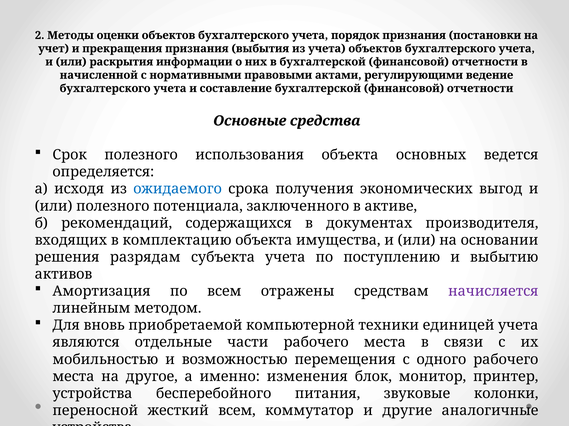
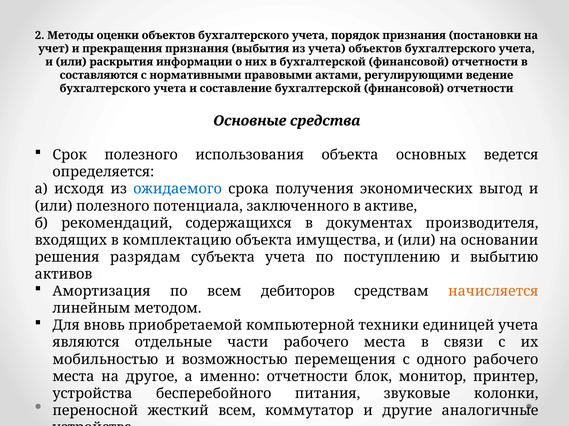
начисленной: начисленной -> составляются
отражены: отражены -> дебиторов
начисляется colour: purple -> orange
именно изменения: изменения -> отчетности
